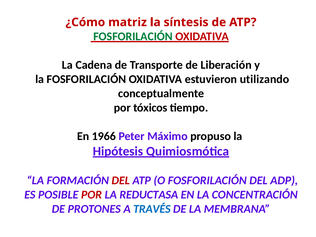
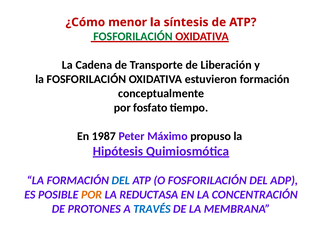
matriz: matriz -> menor
estuvieron utilizando: utilizando -> formación
tóxicos: tóxicos -> fosfato
1966: 1966 -> 1987
DEL at (121, 180) colour: red -> blue
POR at (92, 195) colour: red -> orange
